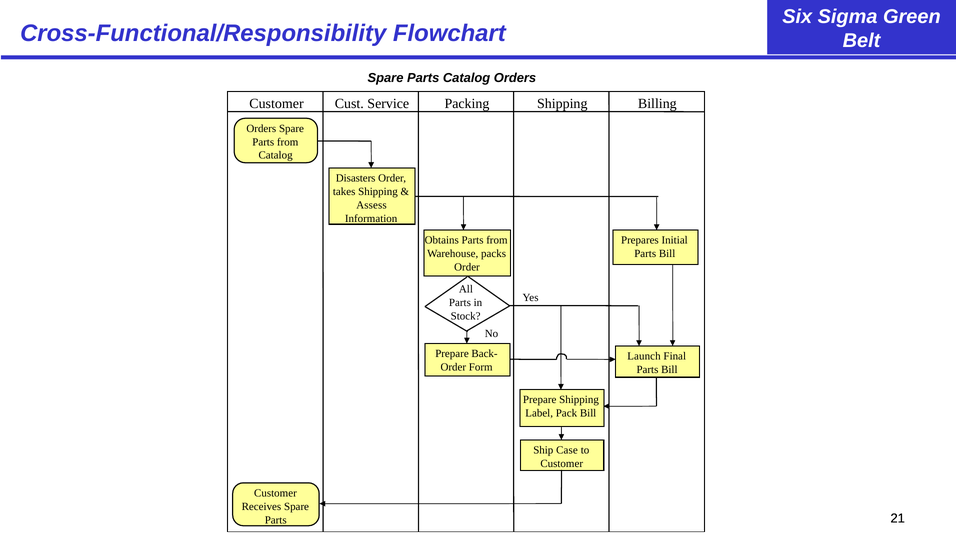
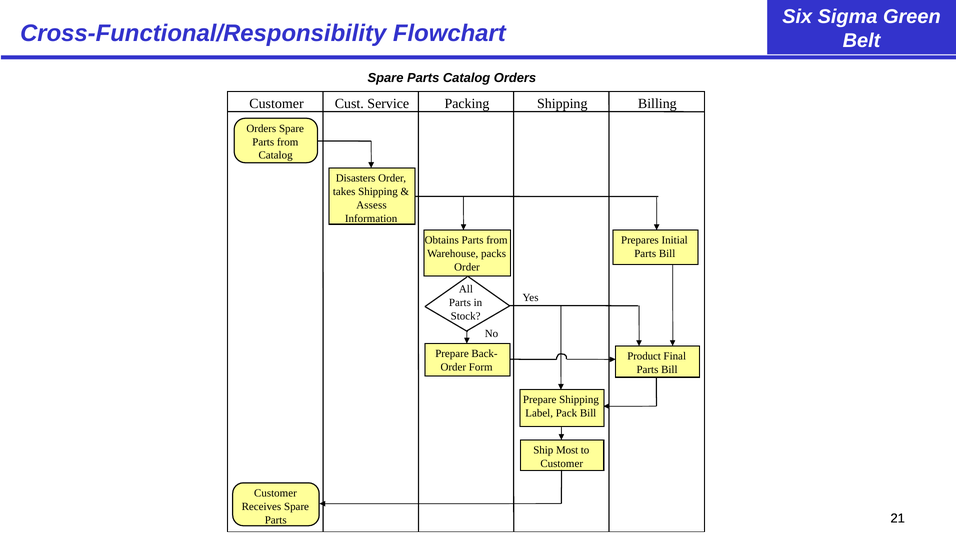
Launch: Launch -> Product
Case: Case -> Most
